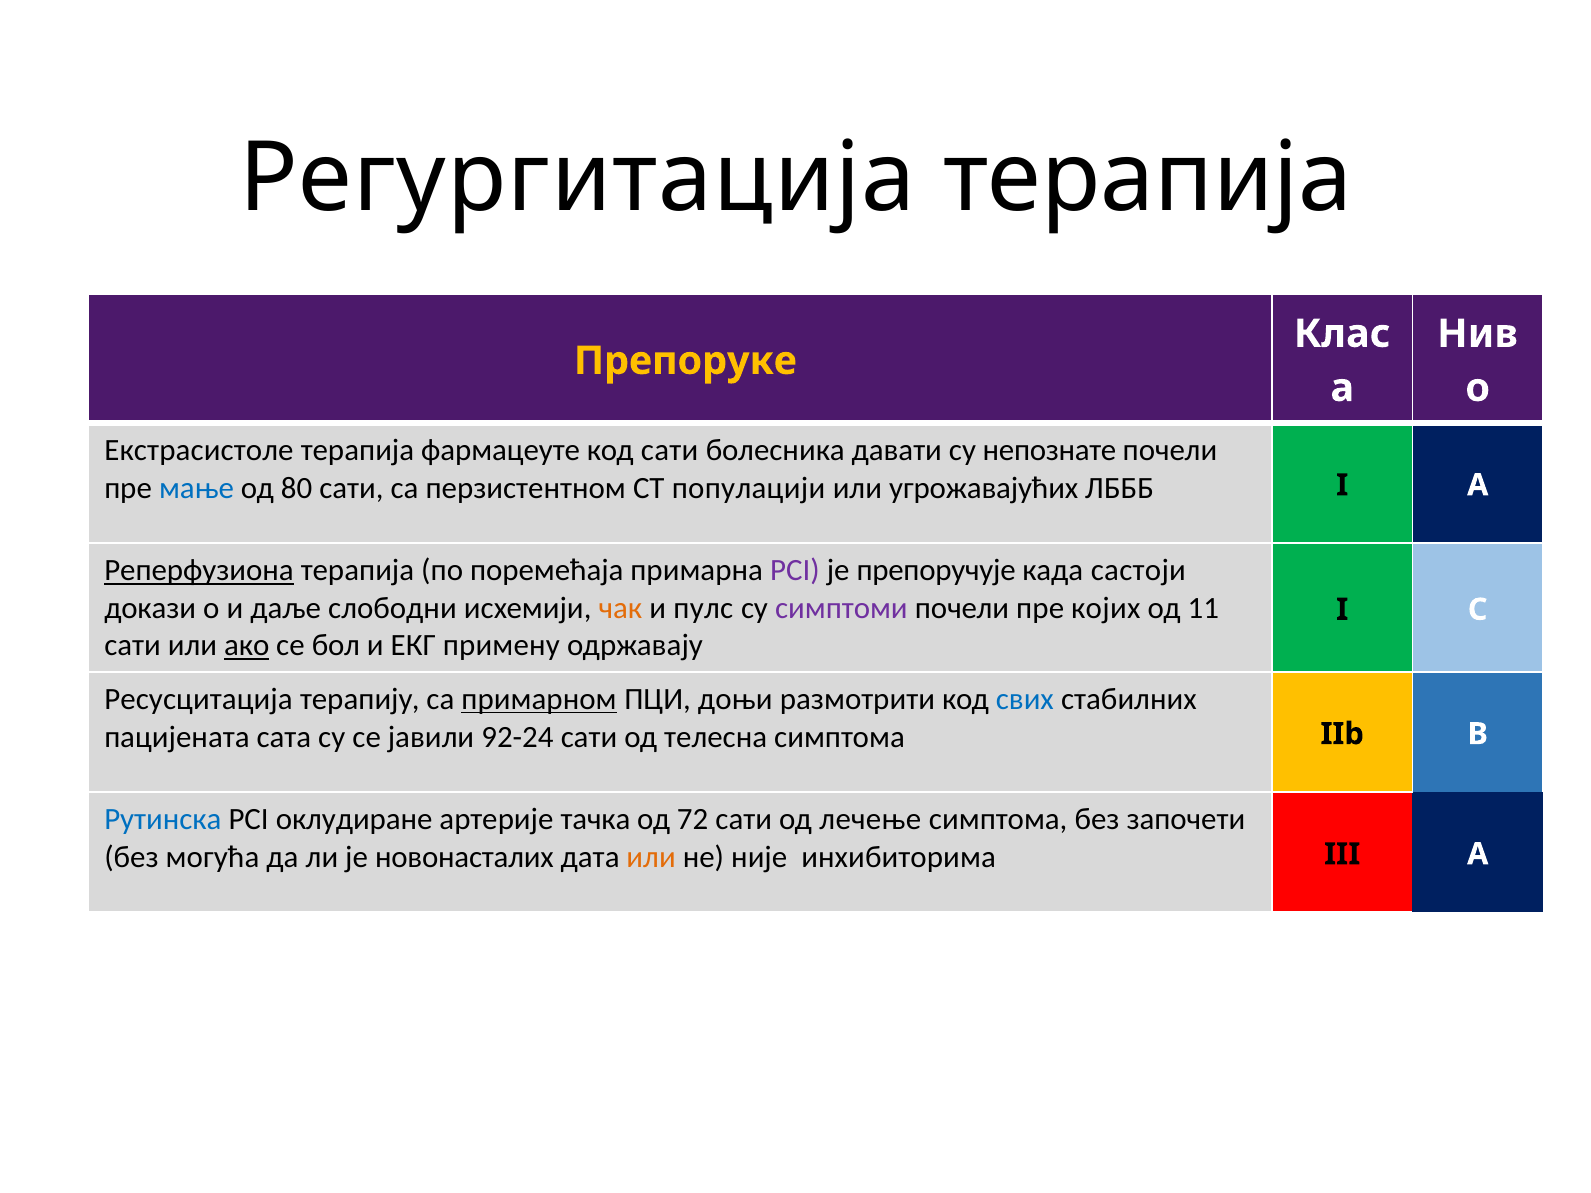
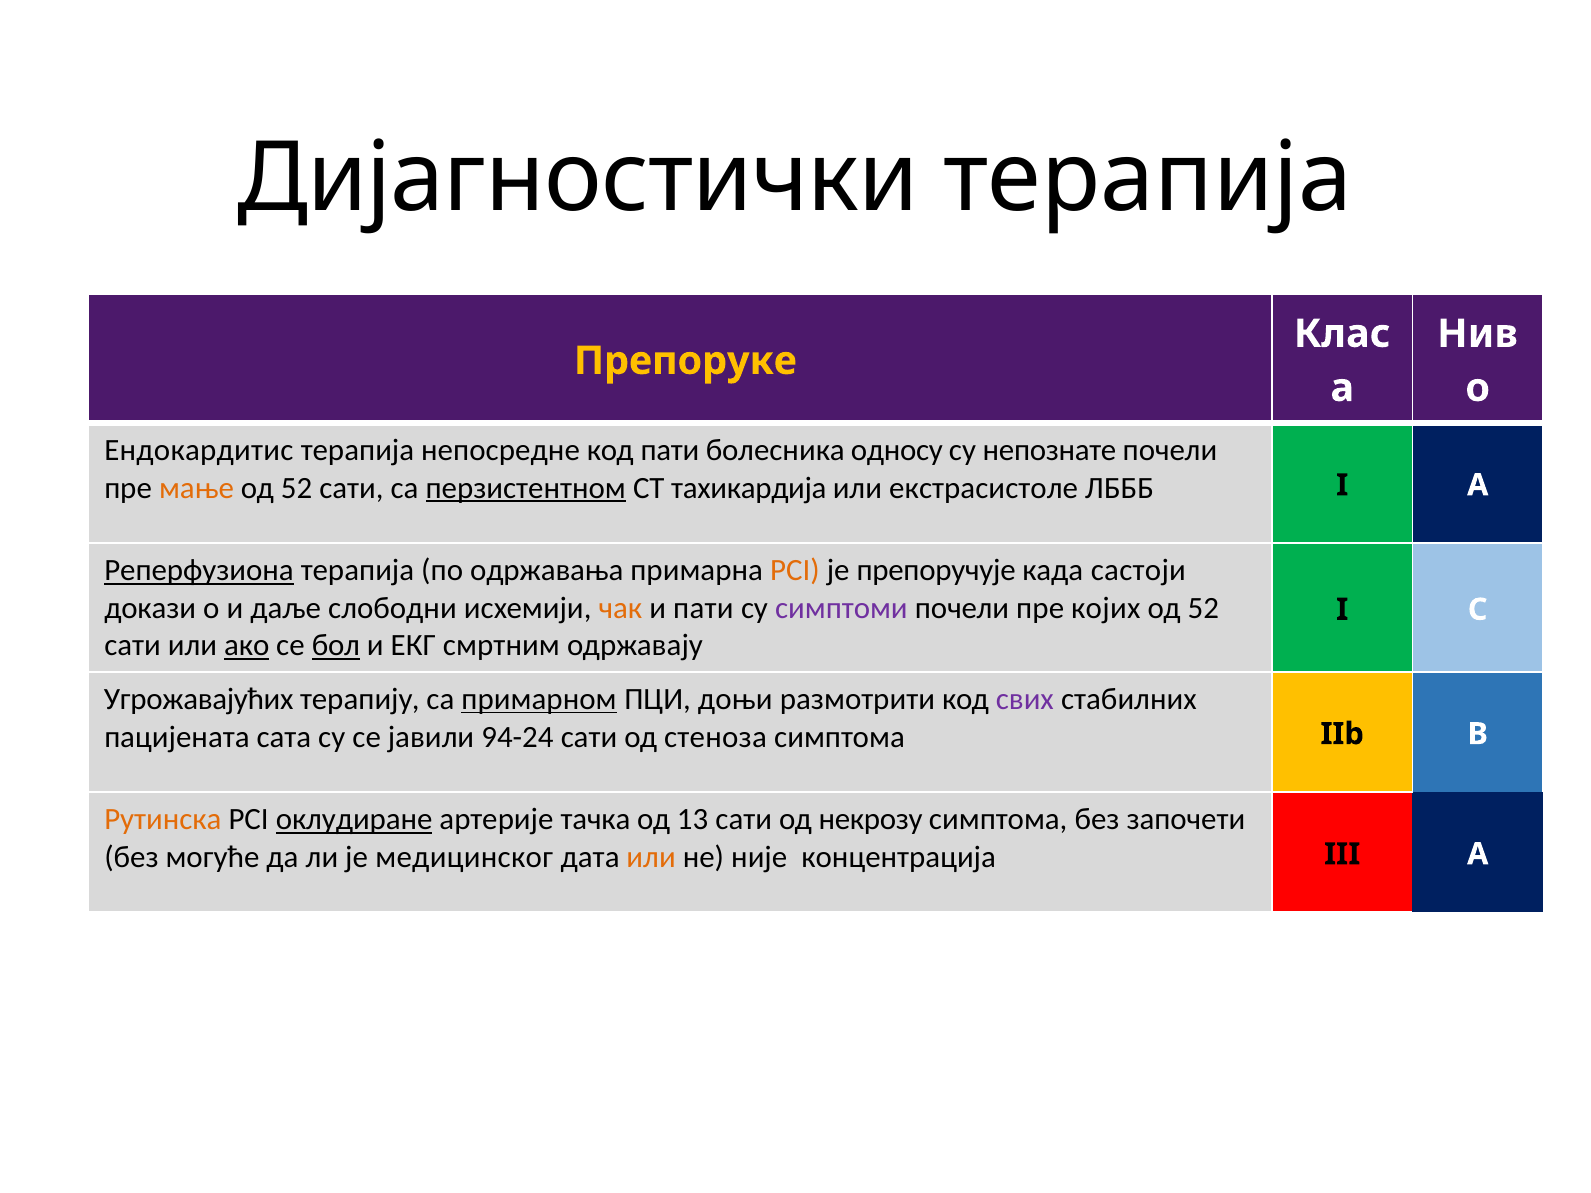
Регургитација: Регургитација -> Дијагностички
Екстрасистоле: Екстрасистоле -> Ендокардитис
фармацеуте: фармацеуте -> непосредне
код сати: сати -> пати
давати: давати -> односу
мање colour: blue -> orange
80 at (297, 488): 80 -> 52
перзистентном underline: none -> present
популацији: популацији -> тахикардија
угрожавајућих: угрожавајућих -> екстрасистоле
поремећаја: поремећаја -> одржавања
PCI at (795, 571) colour: purple -> orange
и пулс: пулс -> пати
11 at (1203, 608): 11 -> 52
бол underline: none -> present
примену: примену -> смртним
Ресусцитација: Ресусцитација -> Угрожавајућих
свих colour: blue -> purple
92-24: 92-24 -> 94-24
телесна: телесна -> стеноза
Рутинска colour: blue -> orange
оклудиране underline: none -> present
72: 72 -> 13
лечење: лечење -> некрозу
могућа: могућа -> могуће
новонасталих: новонасталих -> медицинског
инхибиторима: инхибиторима -> концентрација
